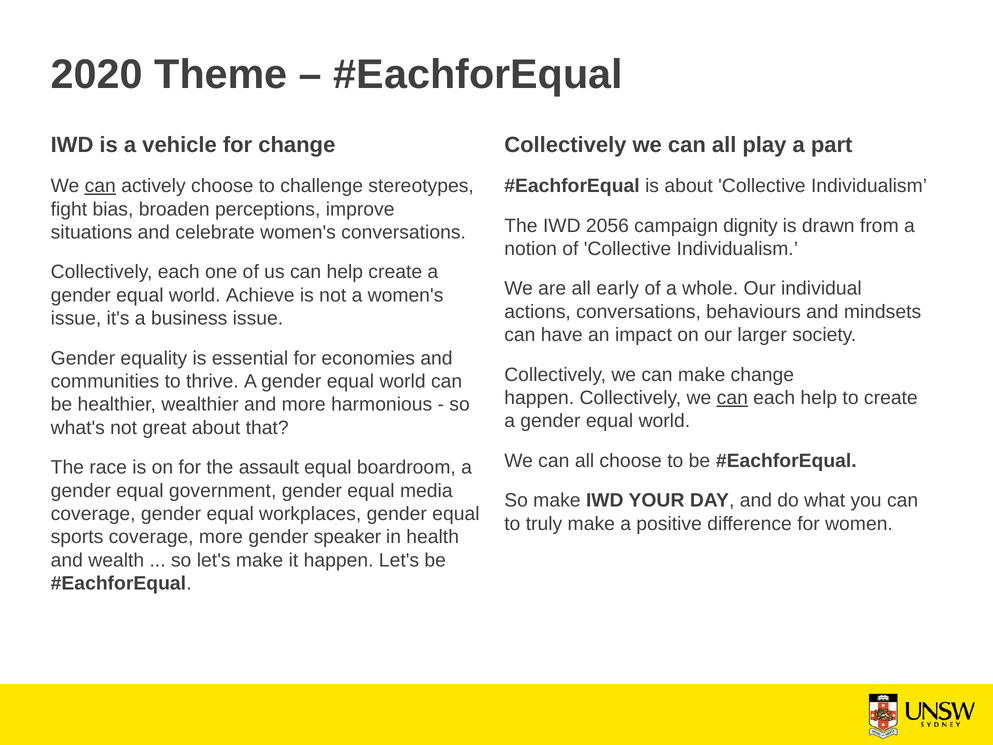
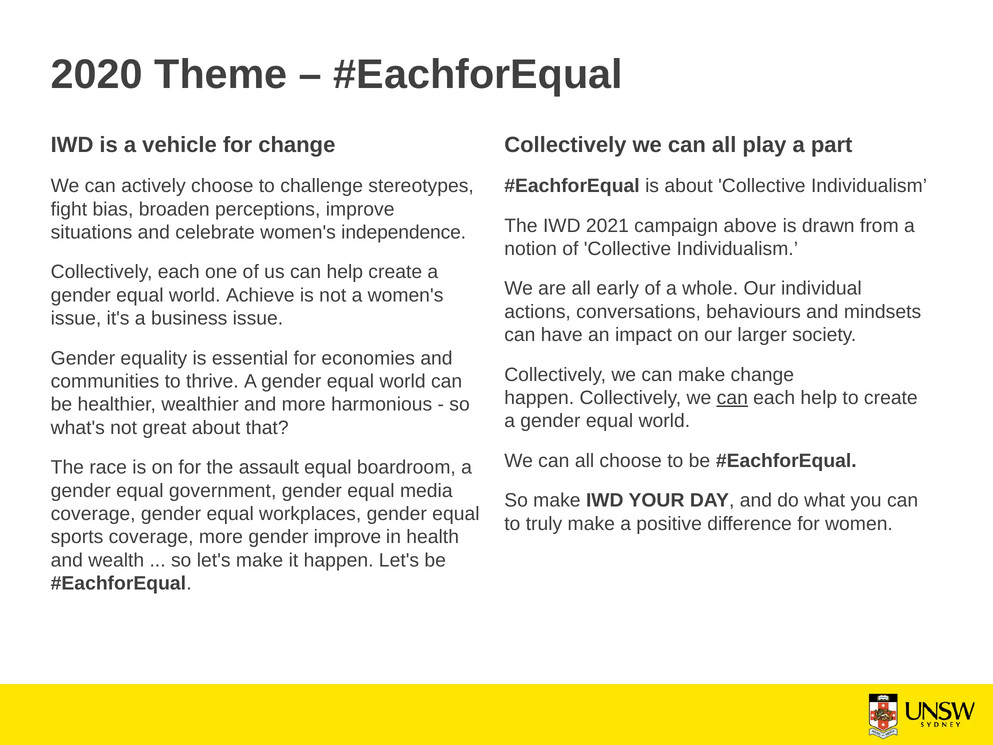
can at (100, 186) underline: present -> none
2056: 2056 -> 2021
dignity: dignity -> above
women's conversations: conversations -> independence
gender speaker: speaker -> improve
